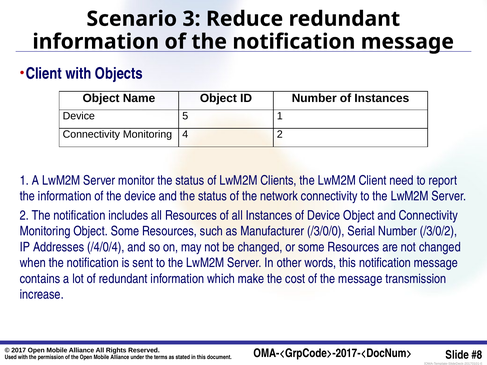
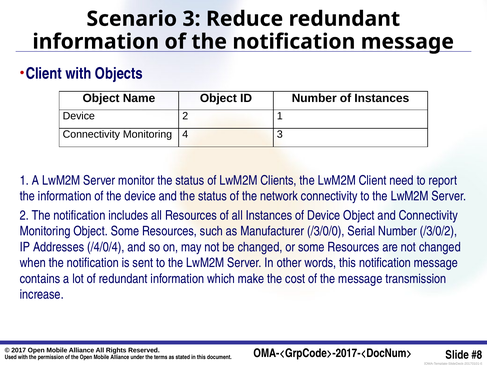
Device 5: 5 -> 2
4 2: 2 -> 3
